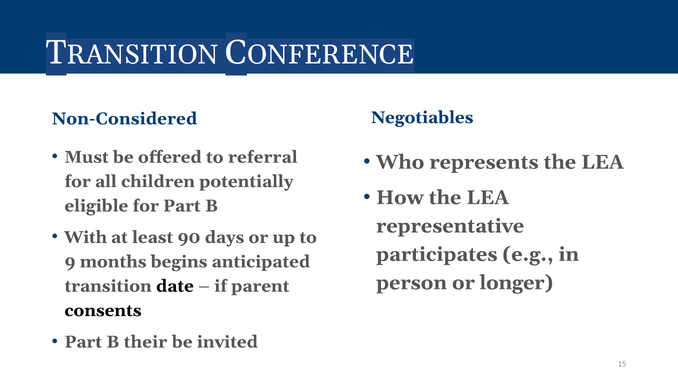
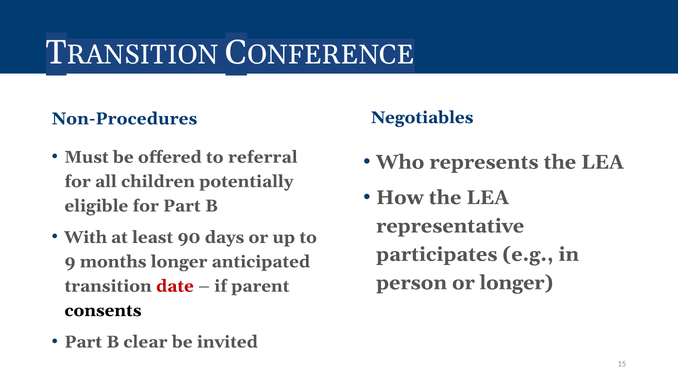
Non-Considered: Non-Considered -> Non-Procedures
months begins: begins -> longer
date colour: black -> red
their: their -> clear
